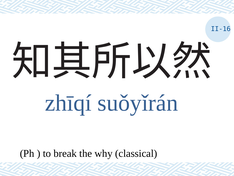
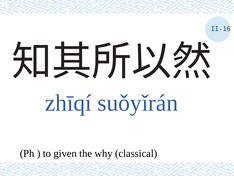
break: break -> given
